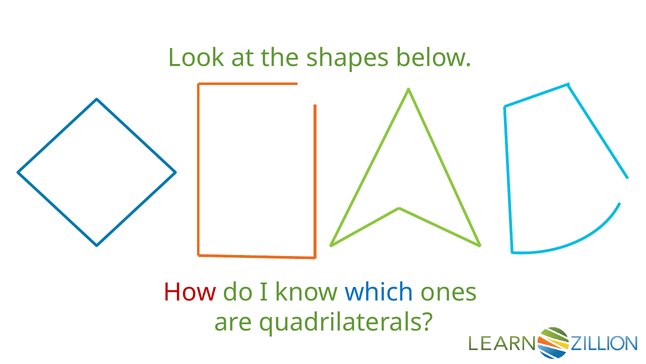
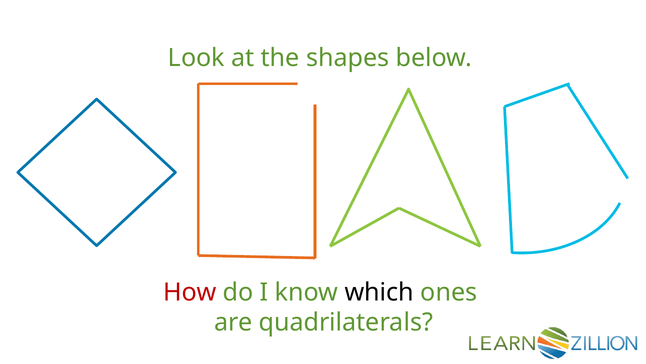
which colour: blue -> black
